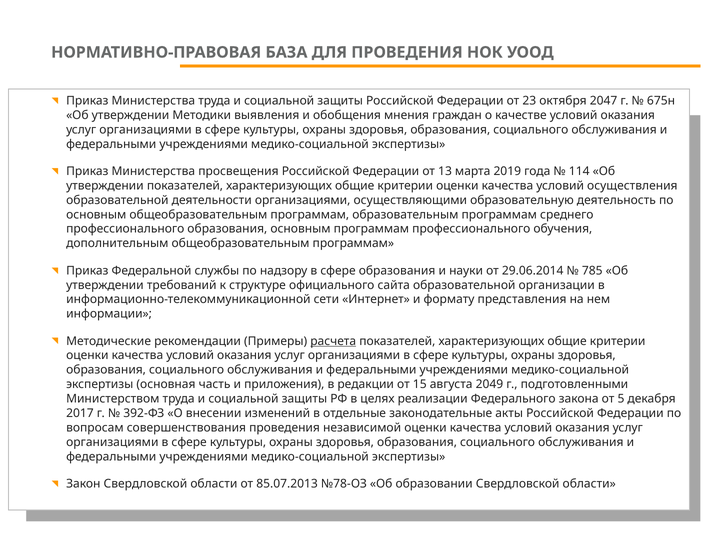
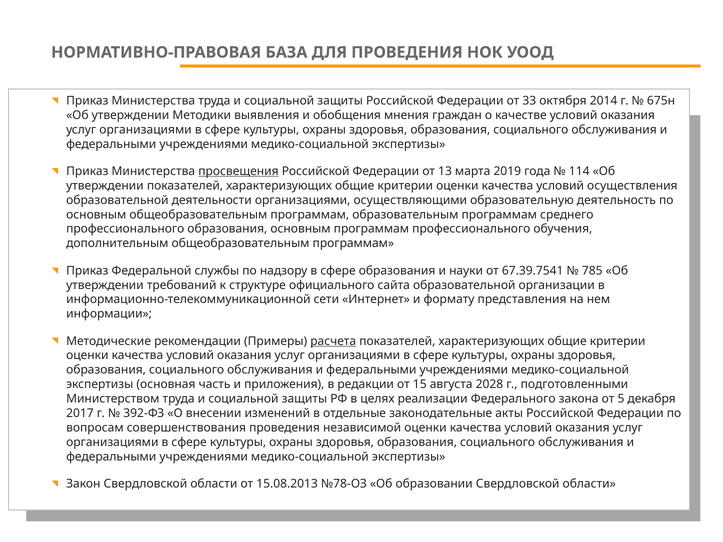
23: 23 -> 33
2047: 2047 -> 2014
просвещения underline: none -> present
29.06.2014: 29.06.2014 -> 67.39.7541
2049: 2049 -> 2028
85.07.2013: 85.07.2013 -> 15.08.2013
